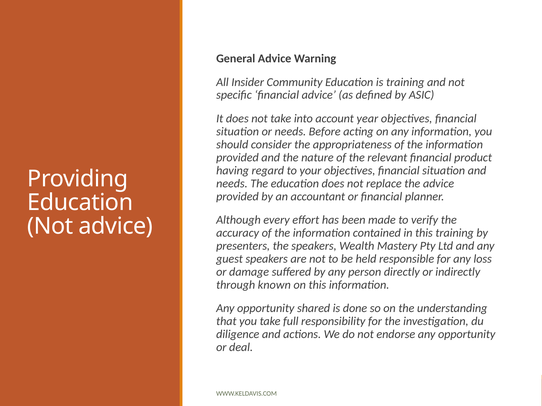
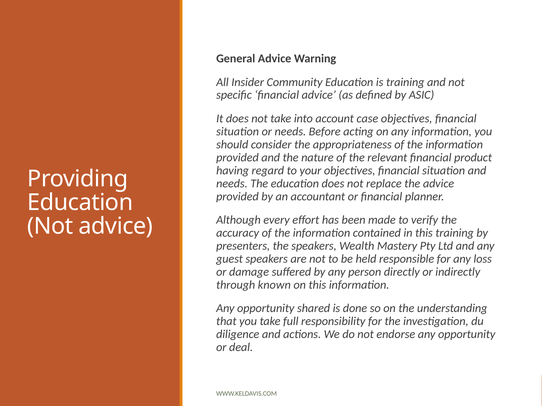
year: year -> case
